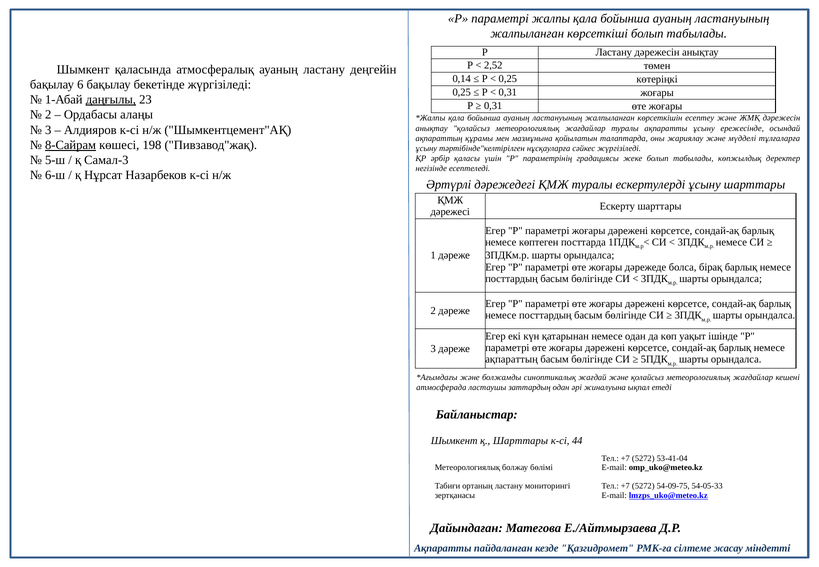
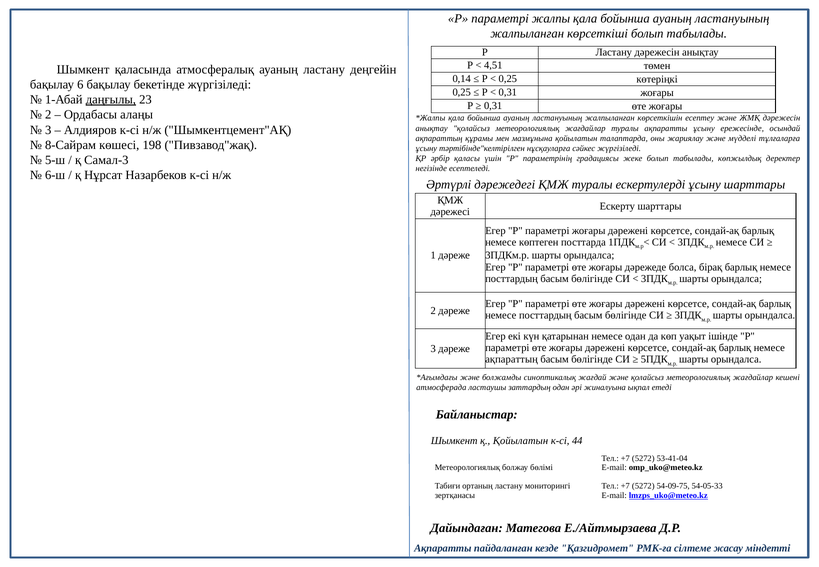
2,52: 2,52 -> 4,51
8-Сайрам underline: present -> none
қ Шарттары: Шарттары -> Қойылатын
